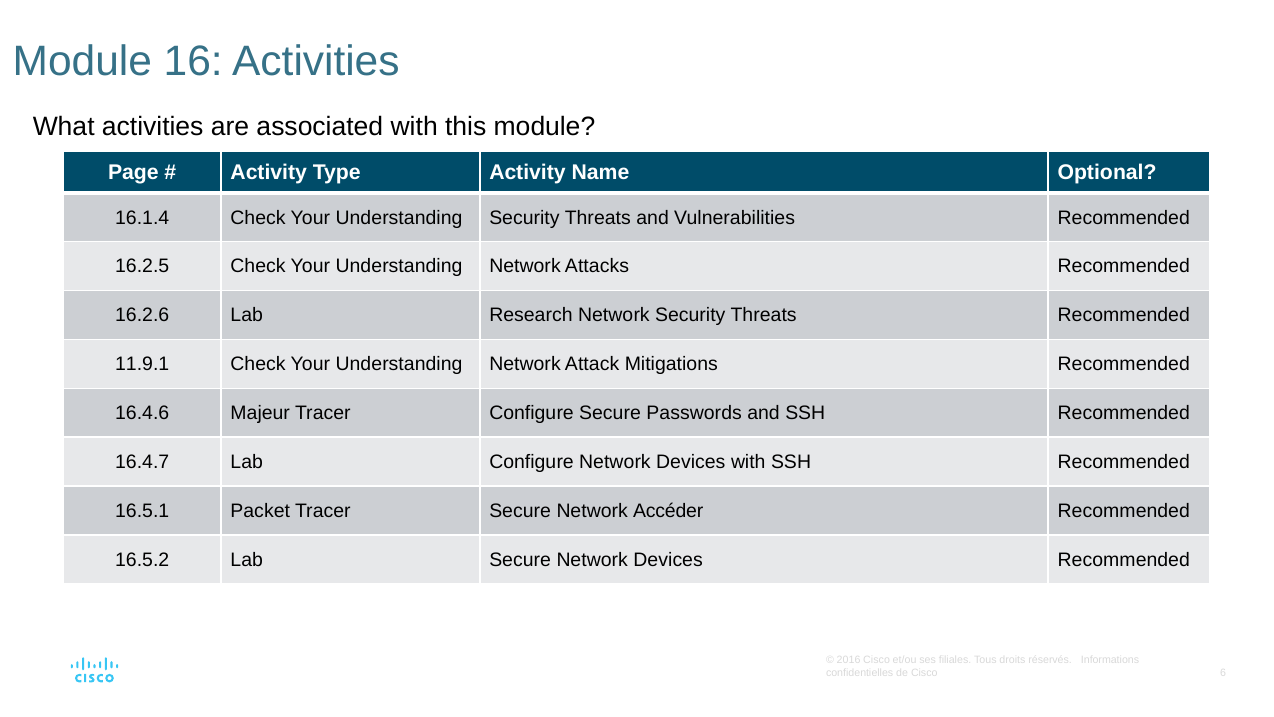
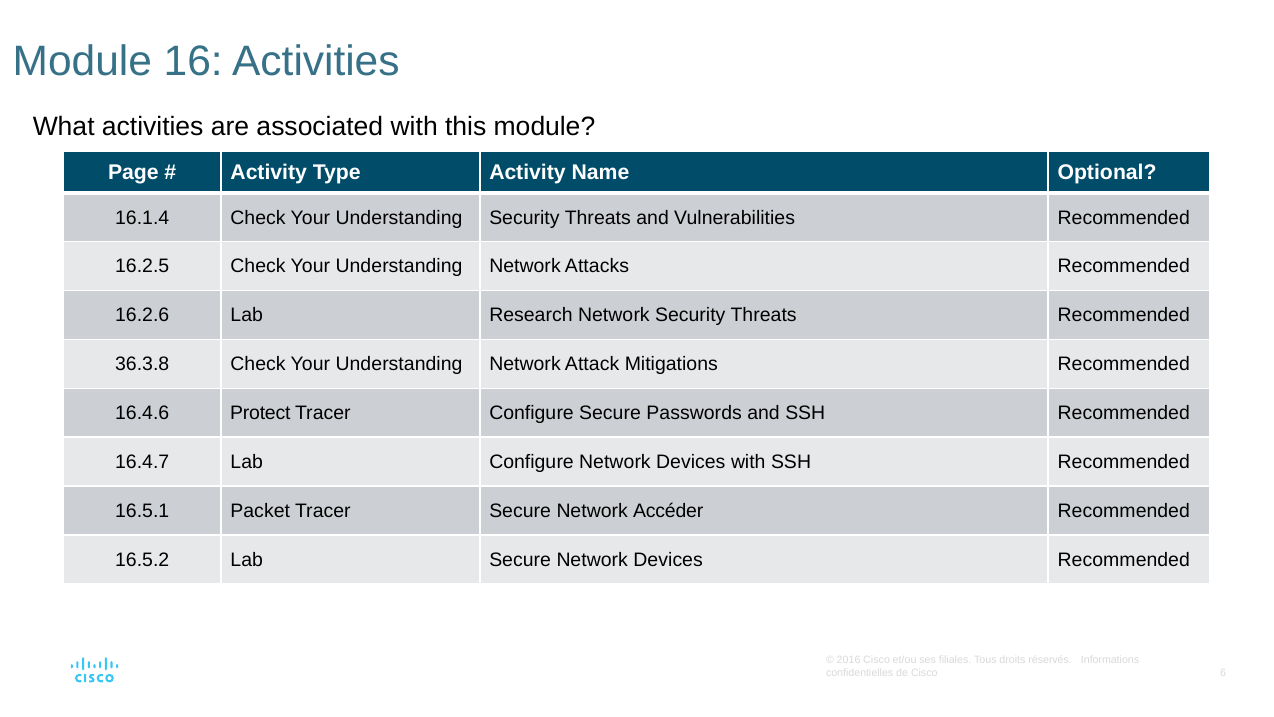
11.9.1: 11.9.1 -> 36.3.8
Majeur: Majeur -> Protect
